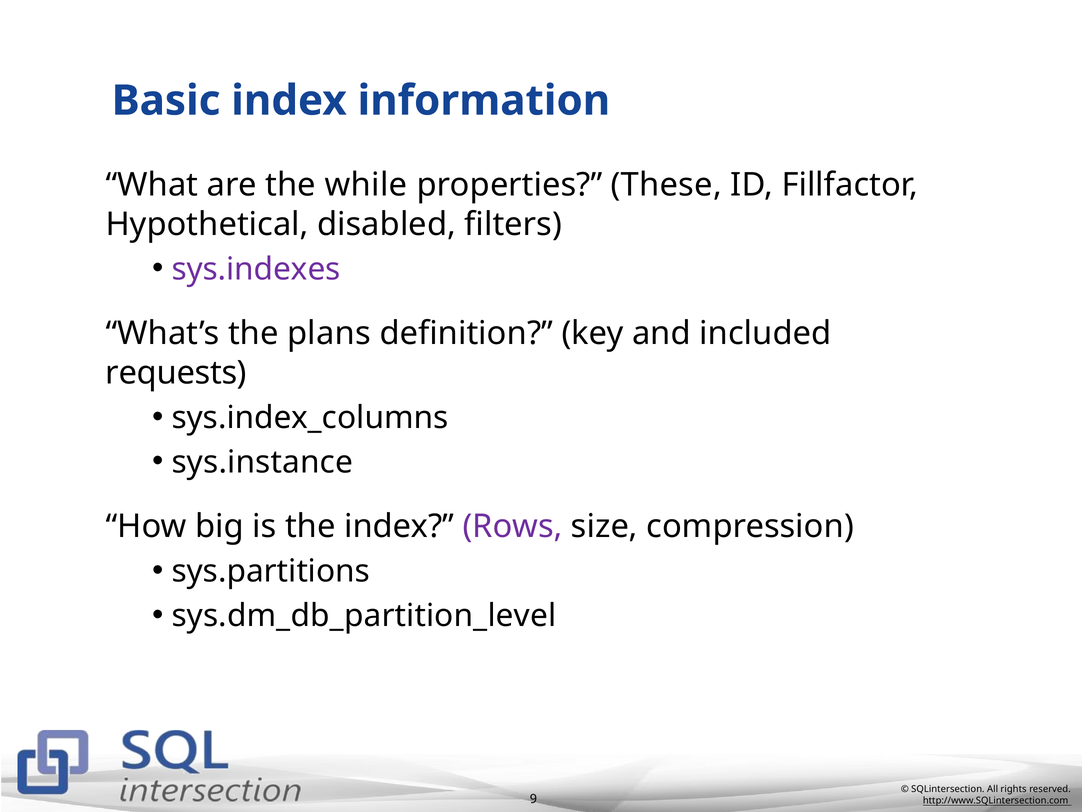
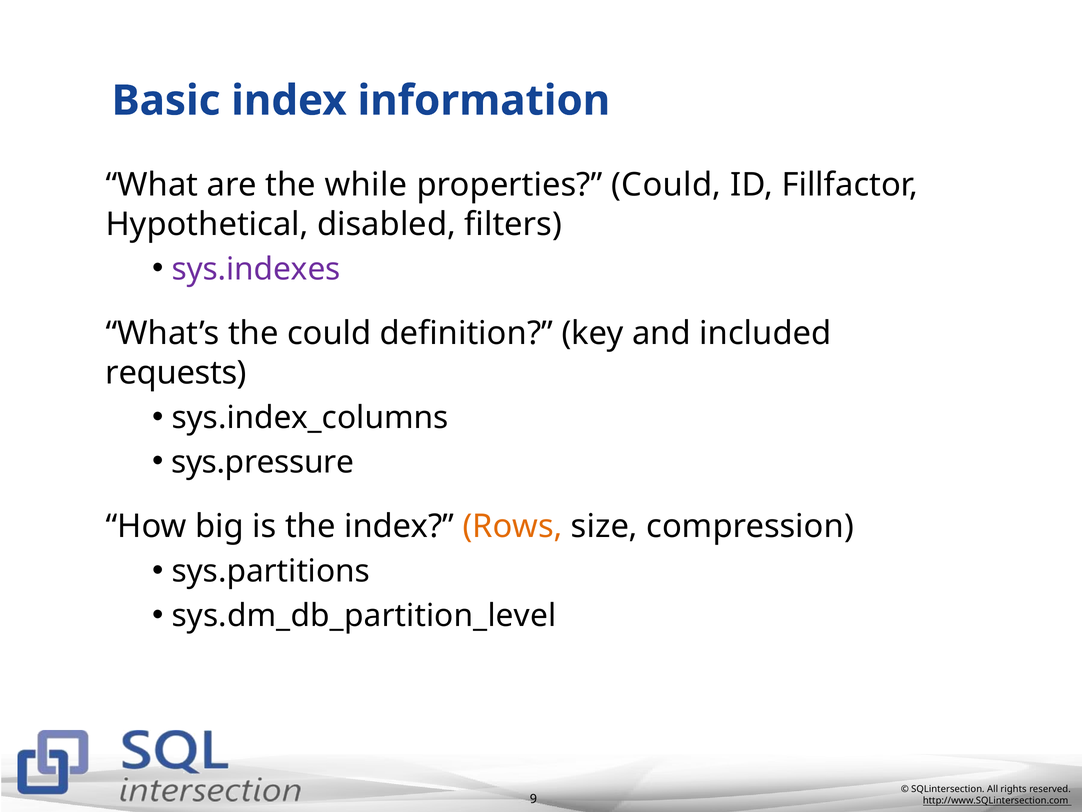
properties These: These -> Could
the plans: plans -> could
sys.instance: sys.instance -> sys.pressure
Rows colour: purple -> orange
